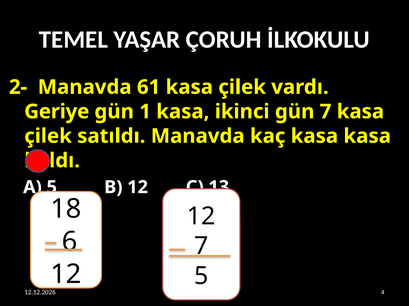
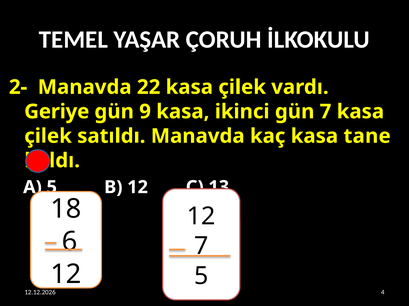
61: 61 -> 22
1: 1 -> 9
kasa kasa: kasa -> tane
